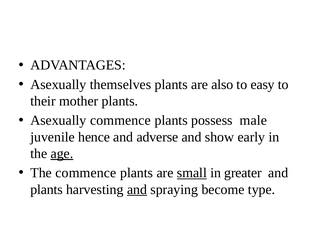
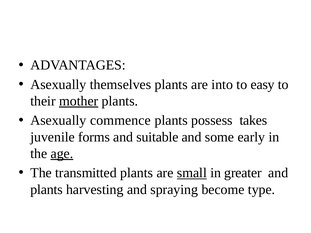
also: also -> into
mother underline: none -> present
male: male -> takes
hence: hence -> forms
adverse: adverse -> suitable
show: show -> some
The commence: commence -> transmitted
and at (137, 190) underline: present -> none
